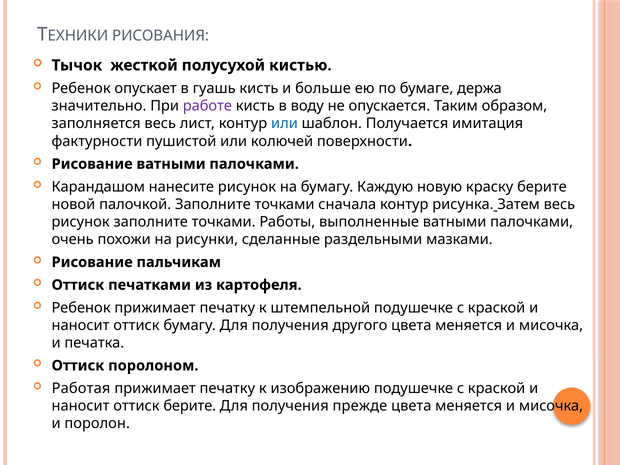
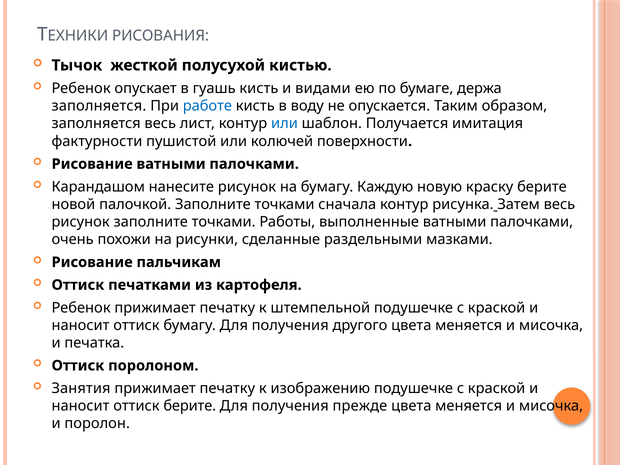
больше: больше -> видами
значительно at (99, 106): значительно -> заполняется
работе colour: purple -> blue
Работая: Работая -> Занятия
